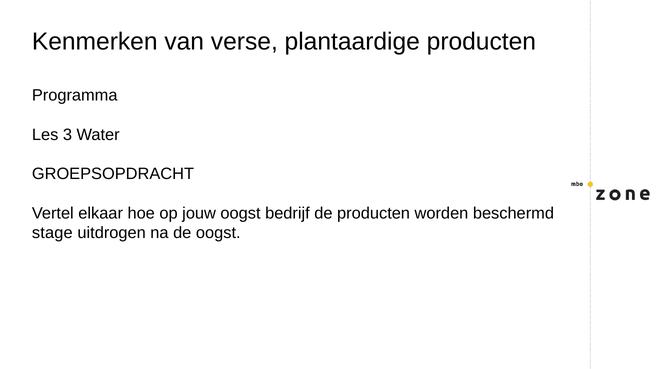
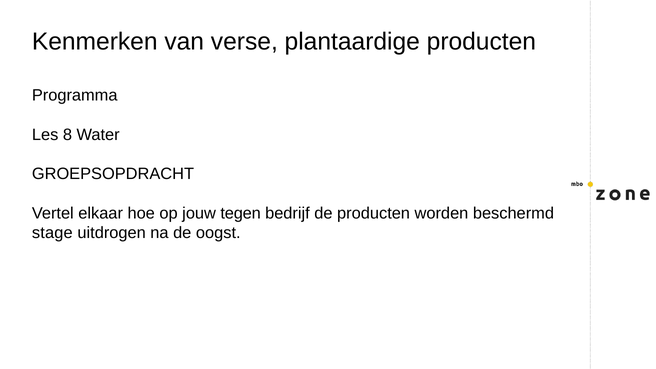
3: 3 -> 8
jouw oogst: oogst -> tegen
